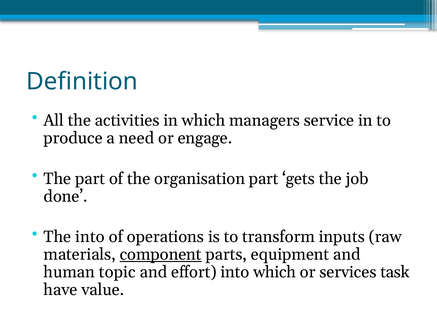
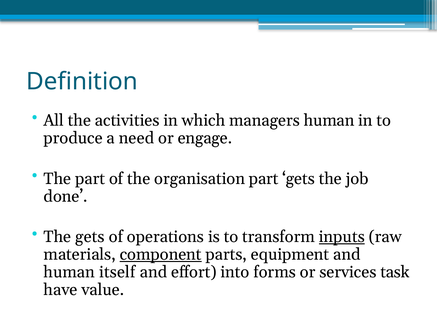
managers service: service -> human
The into: into -> gets
inputs underline: none -> present
topic: topic -> itself
into which: which -> forms
